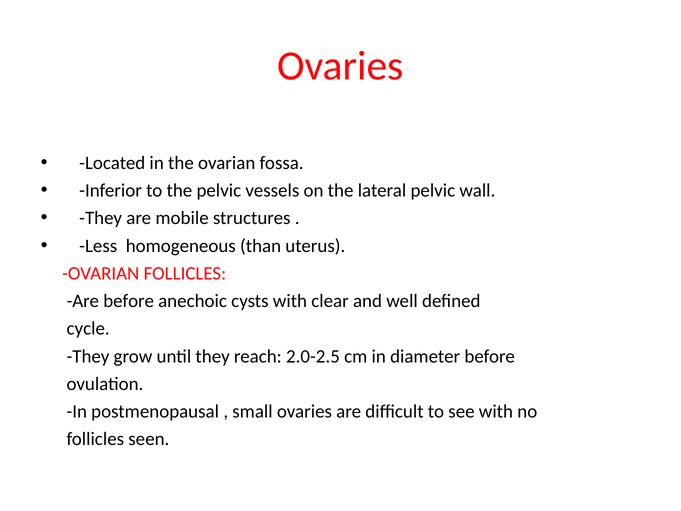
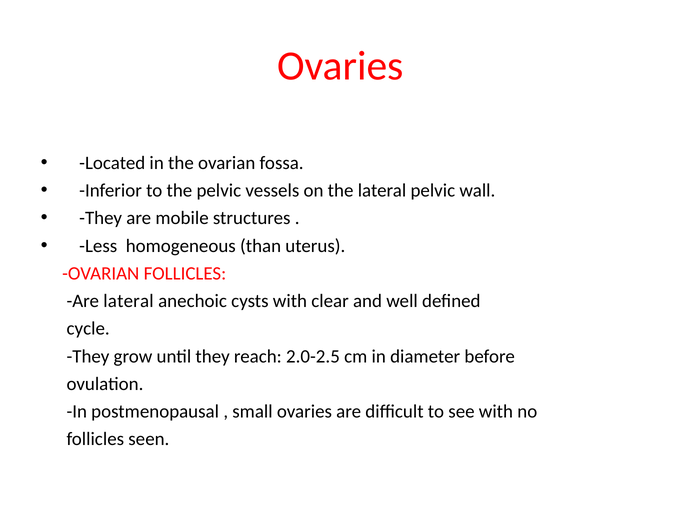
Are before: before -> lateral
